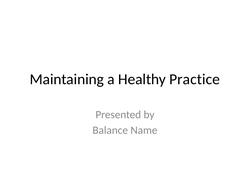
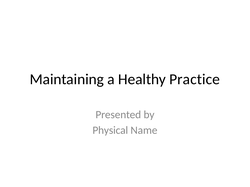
Balance: Balance -> Physical
